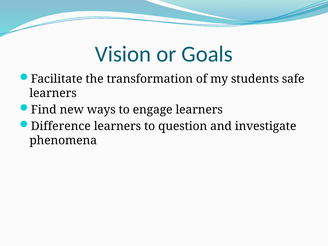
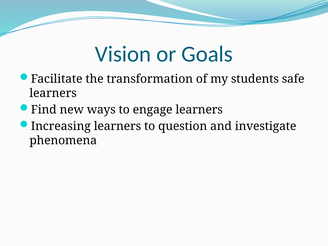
Difference: Difference -> Increasing
